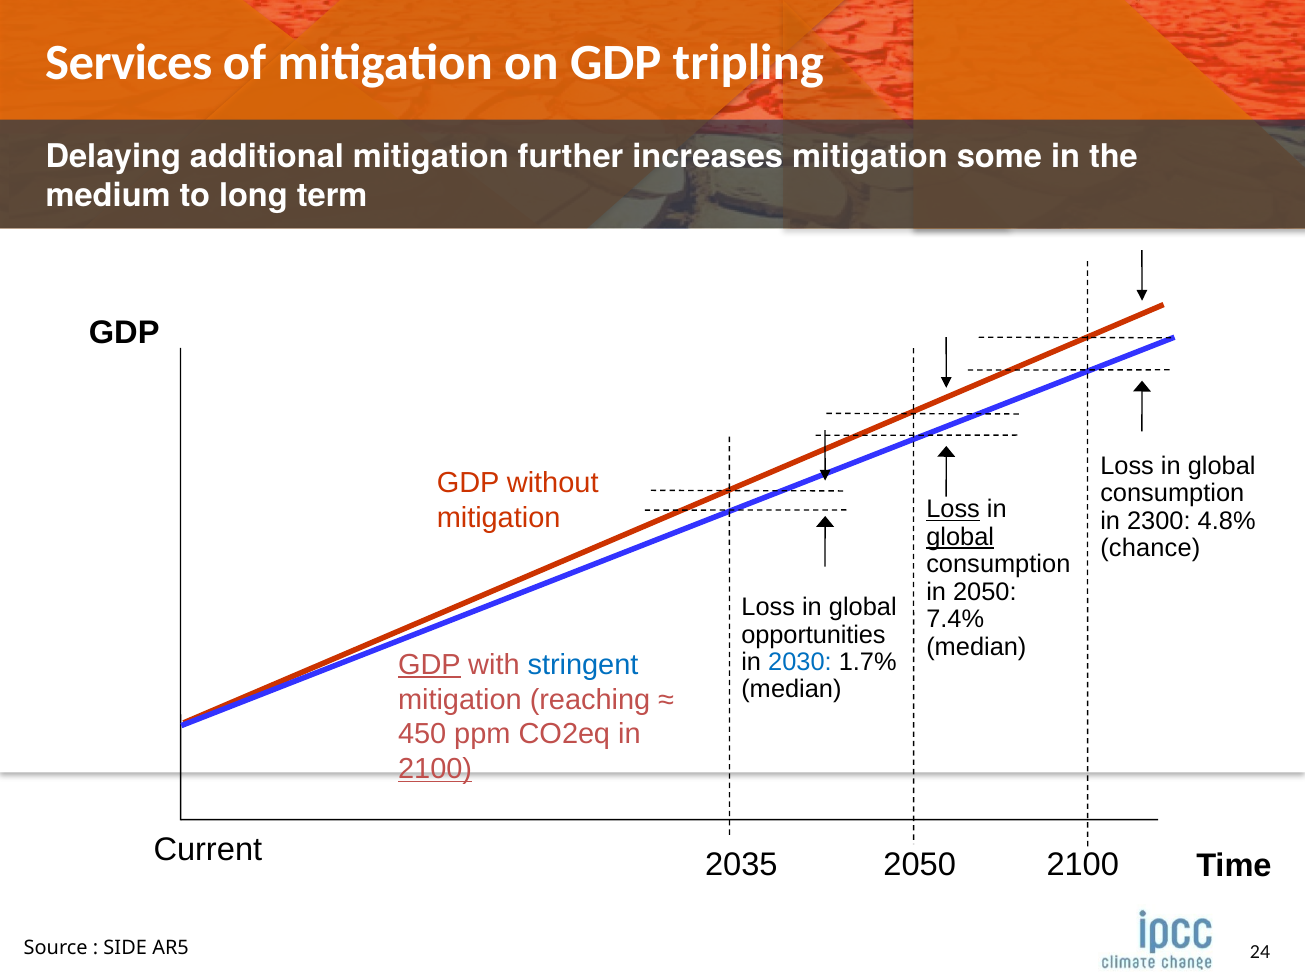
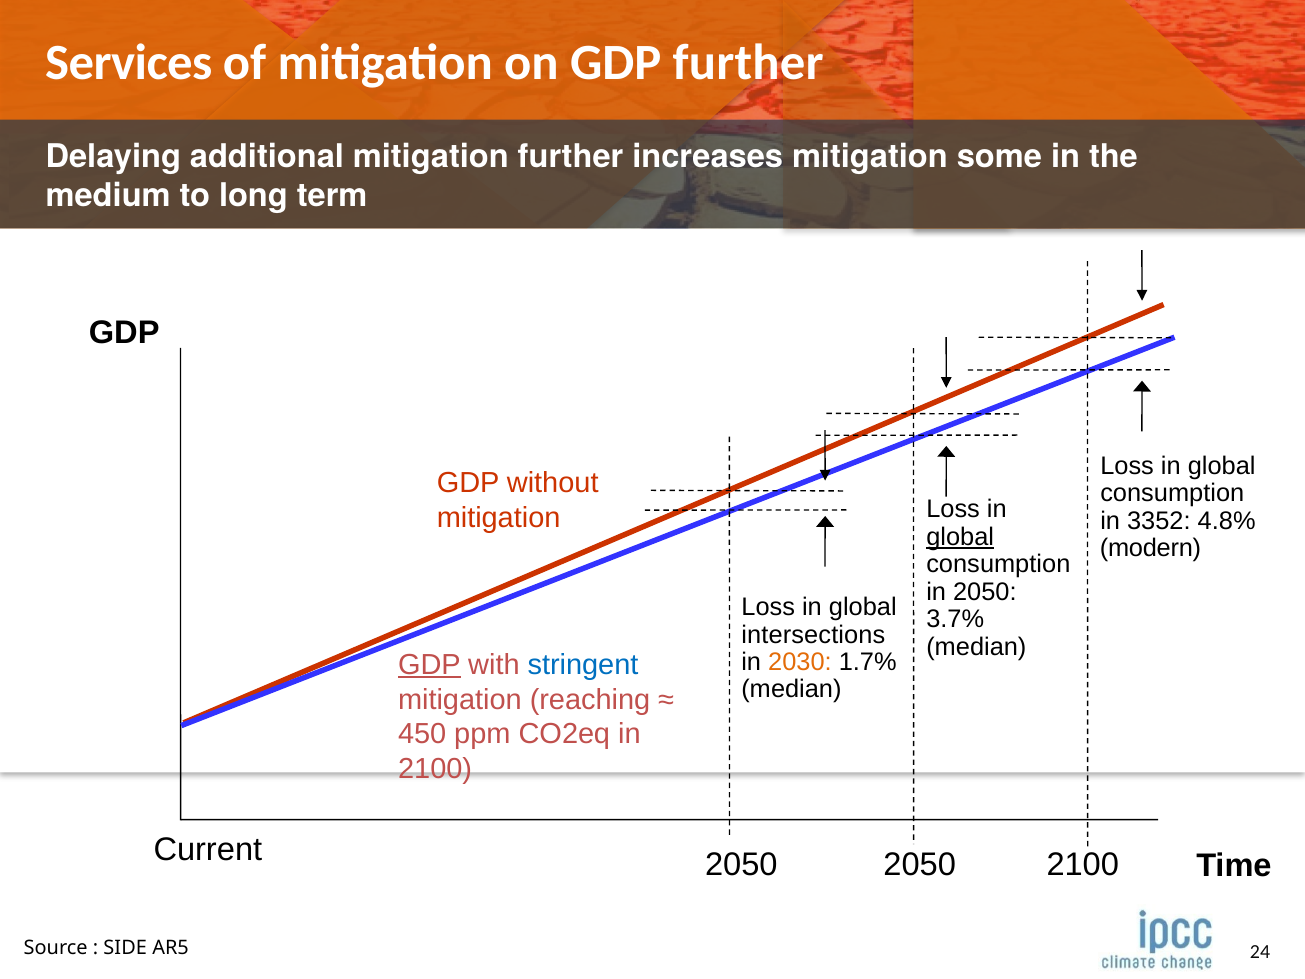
GDP tripling: tripling -> further
Loss at (953, 509) underline: present -> none
2300: 2300 -> 3352
chance: chance -> modern
7.4%: 7.4% -> 3.7%
opportunities: opportunities -> intersections
2030 colour: blue -> orange
2100 at (435, 769) underline: present -> none
2035 at (741, 865): 2035 -> 2050
